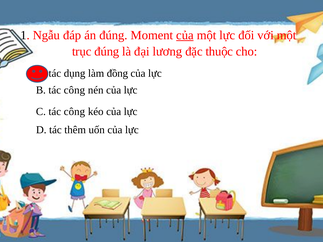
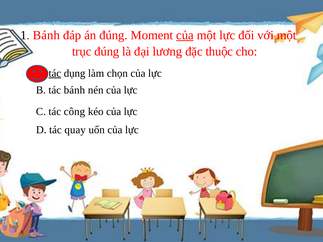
1 Ngẫu: Ngẫu -> Bánh
tác at (55, 73) underline: none -> present
đồng: đồng -> chọn
B tác công: công -> bánh
thêm: thêm -> quay
